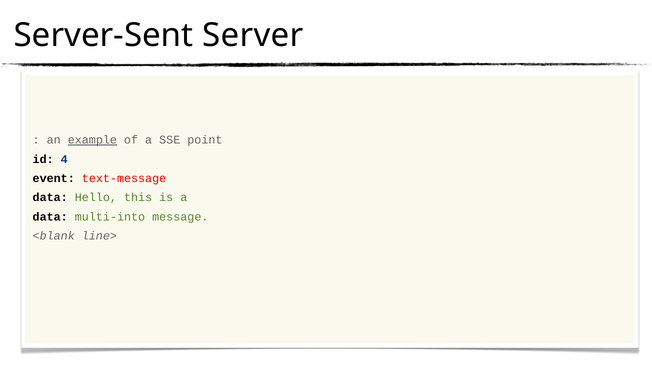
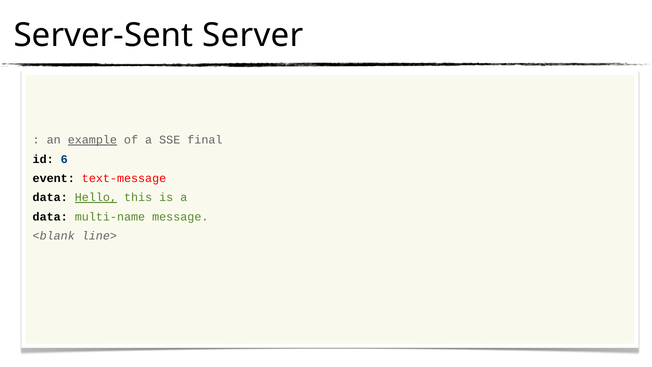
point: point -> final
4: 4 -> 6
Hello underline: none -> present
multi-into: multi-into -> multi-name
